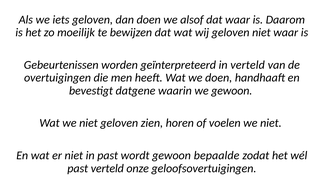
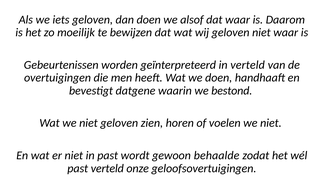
we gewoon: gewoon -> bestond
bepaalde: bepaalde -> behaalde
